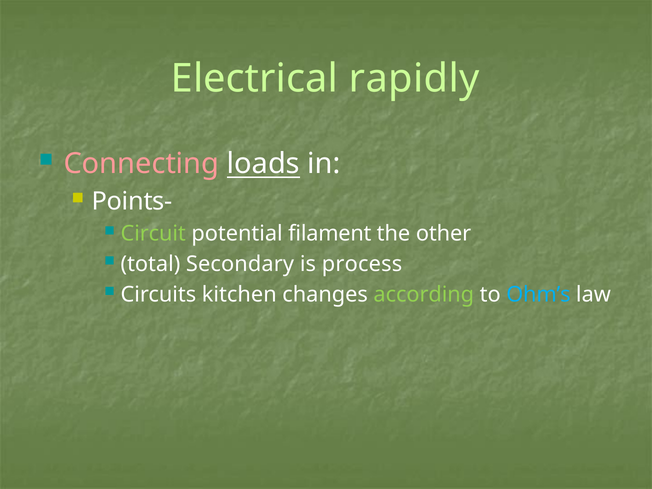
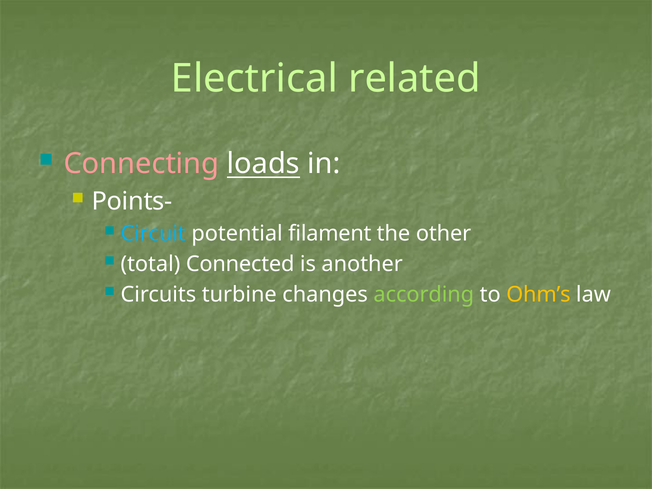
rapidly: rapidly -> related
Circuit colour: light green -> light blue
Secondary: Secondary -> Connected
process: process -> another
kitchen: kitchen -> turbine
Ohm’s colour: light blue -> yellow
